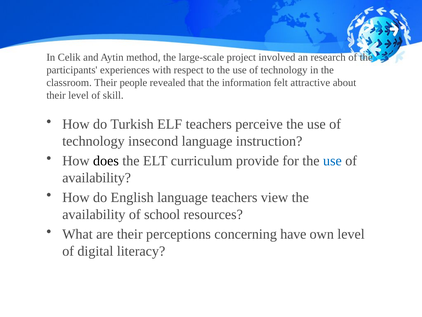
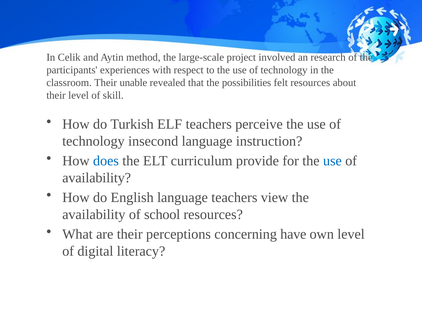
people: people -> unable
information: information -> possibilities
felt attractive: attractive -> resources
does colour: black -> blue
